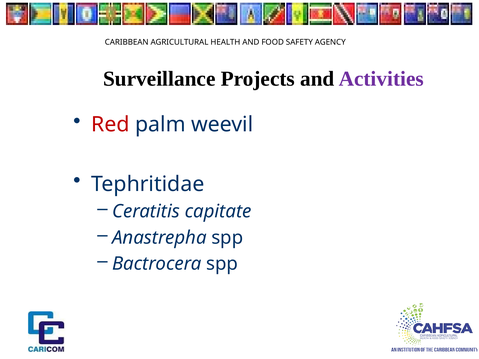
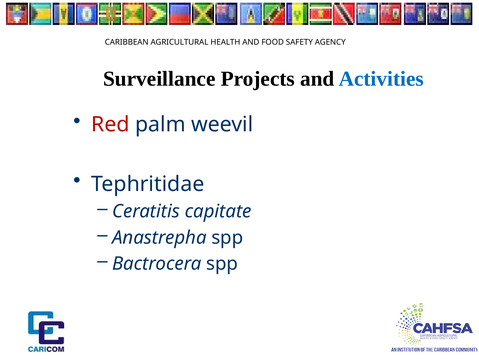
Activities colour: purple -> blue
